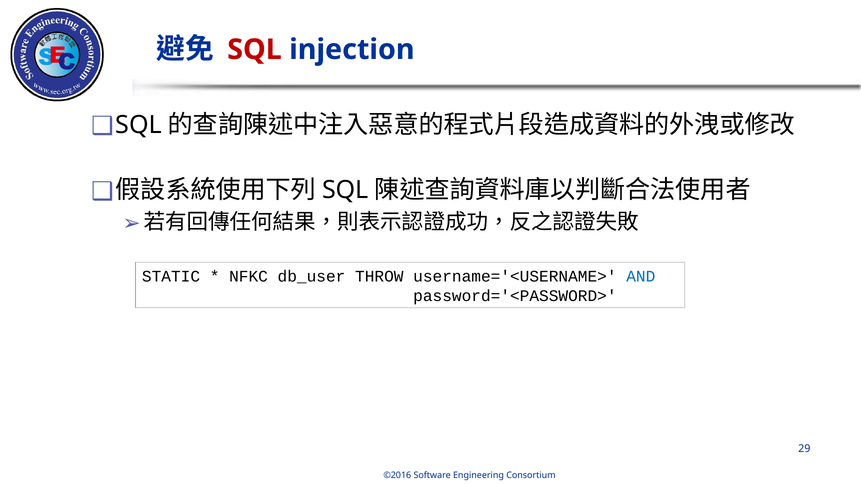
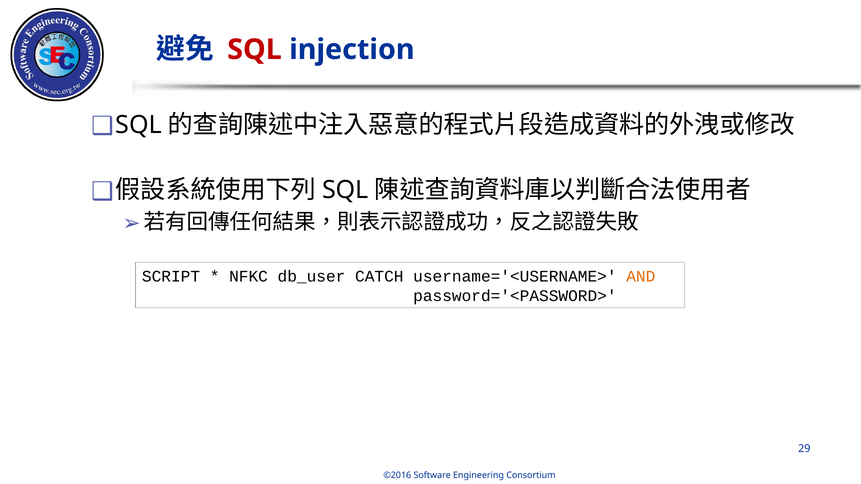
STATIC: STATIC -> SCRIPT
THROW: THROW -> CATCH
AND colour: blue -> orange
